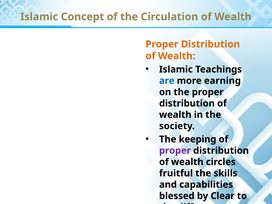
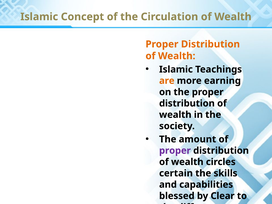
are colour: blue -> orange
keeping: keeping -> amount
fruitful: fruitful -> certain
